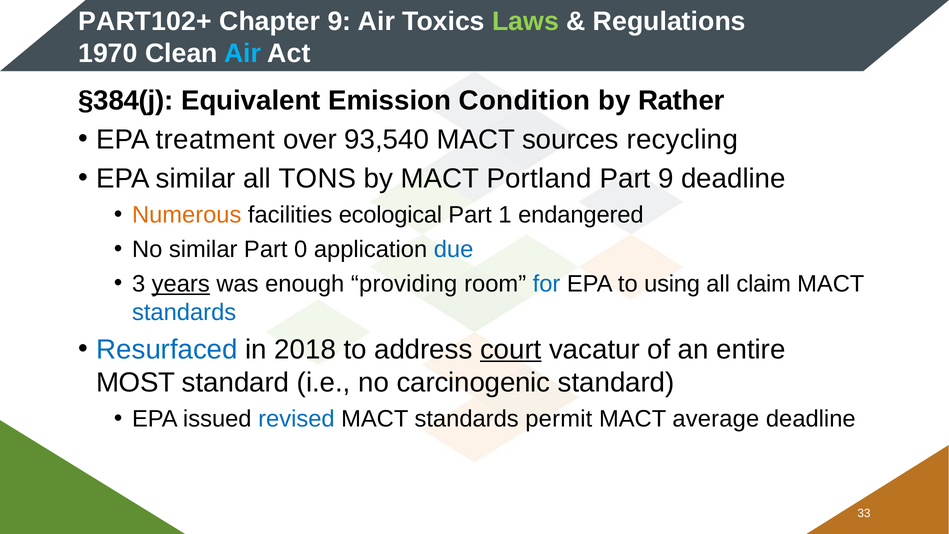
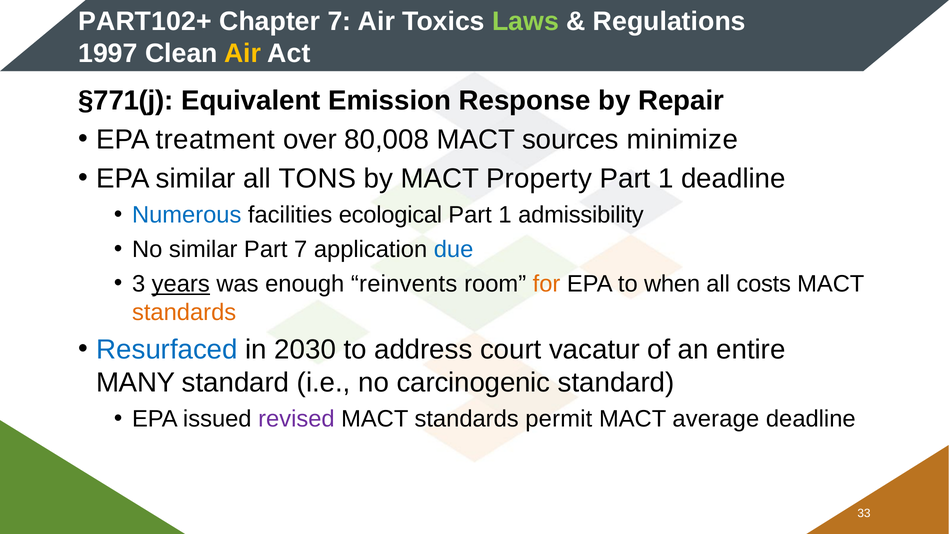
Chapter 9: 9 -> 7
1970: 1970 -> 1997
Air at (243, 53) colour: light blue -> yellow
§384(j: §384(j -> §771(j
Condition: Condition -> Response
Rather: Rather -> Repair
93,540: 93,540 -> 80,008
recycling: recycling -> minimize
Portland: Portland -> Property
9 at (666, 179): 9 -> 1
Numerous colour: orange -> blue
endangered: endangered -> admissibility
Part 0: 0 -> 7
providing: providing -> reinvents
for colour: blue -> orange
using: using -> when
claim: claim -> costs
standards at (184, 312) colour: blue -> orange
2018: 2018 -> 2030
court underline: present -> none
MOST: MOST -> MANY
revised colour: blue -> purple
